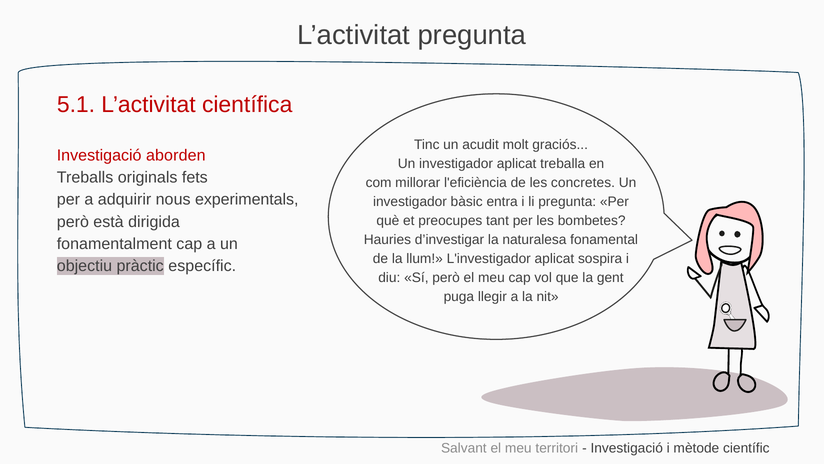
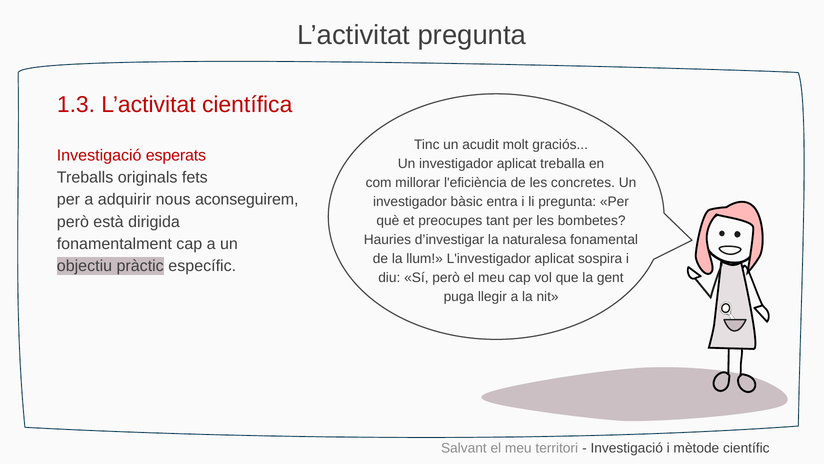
5.1: 5.1 -> 1.3
aborden: aborden -> esperats
experimentals: experimentals -> aconseguirem
